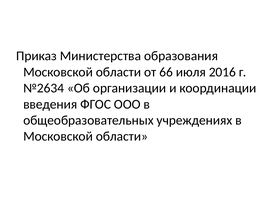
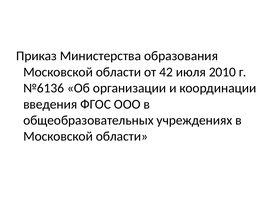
66: 66 -> 42
2016: 2016 -> 2010
№2634: №2634 -> №6136
